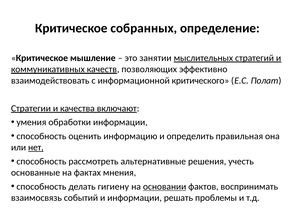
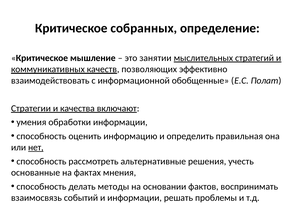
критического: критического -> обобщенные
гигиену: гигиену -> методы
основании underline: present -> none
